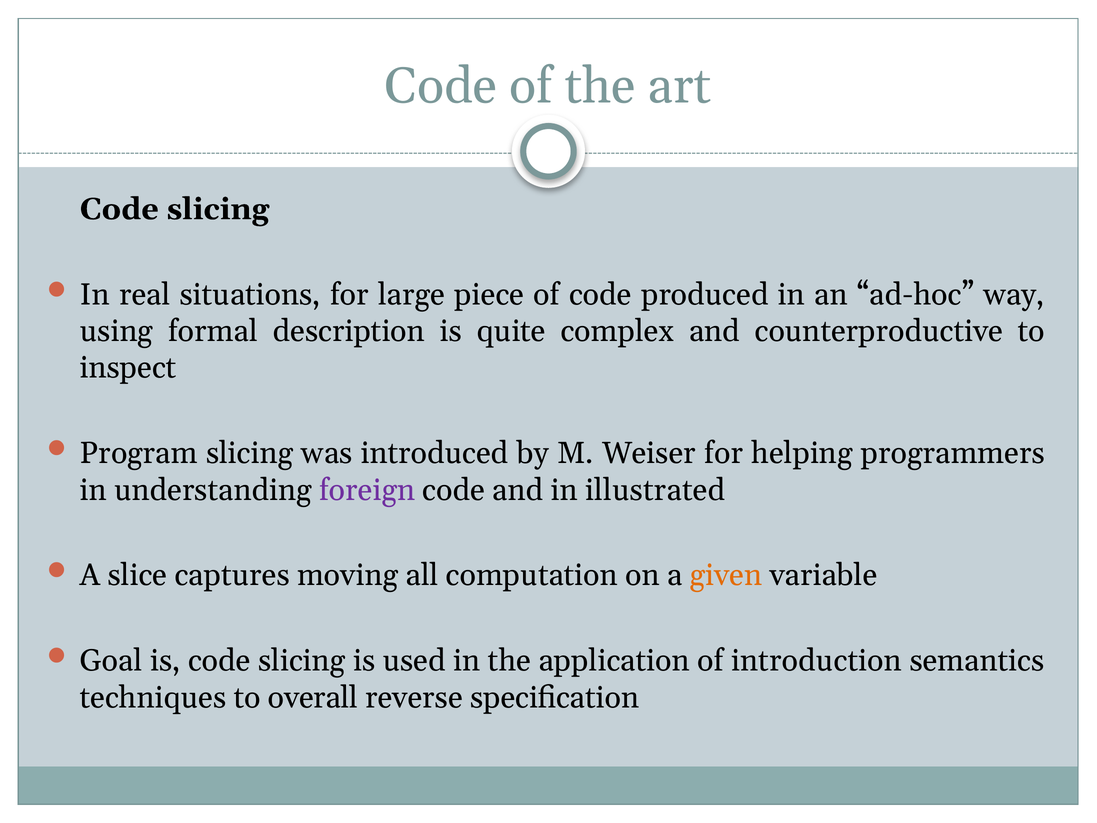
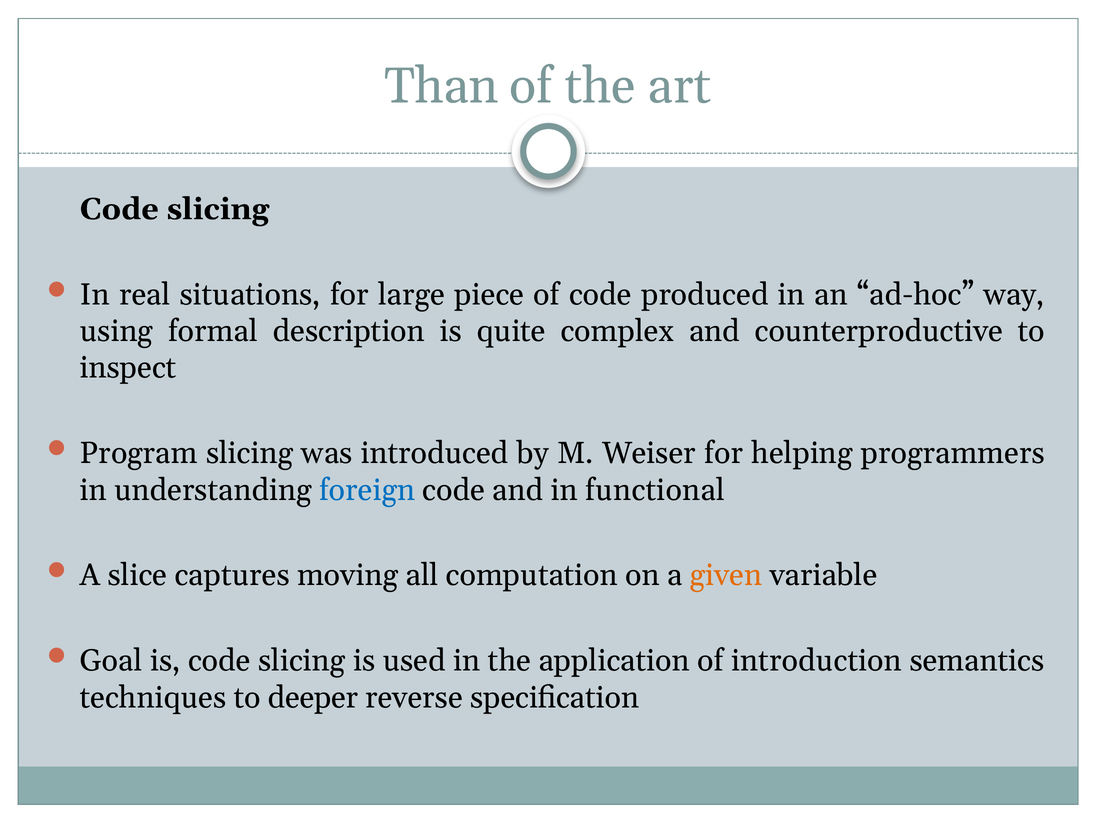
Code at (441, 86): Code -> Than
foreign colour: purple -> blue
illustrated: illustrated -> functional
overall: overall -> deeper
